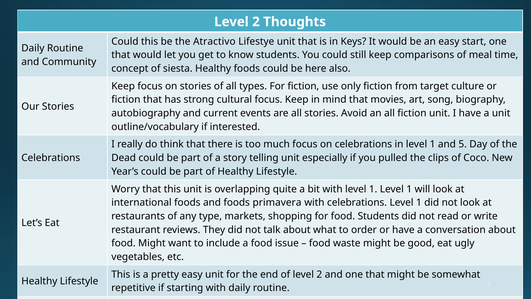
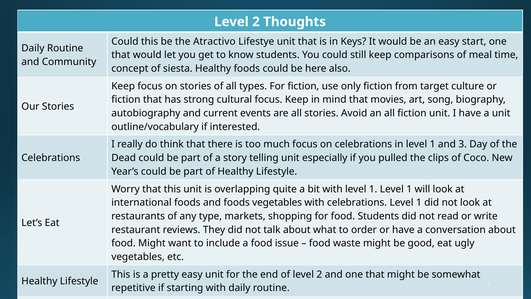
and 5: 5 -> 3
foods primavera: primavera -> vegetables
